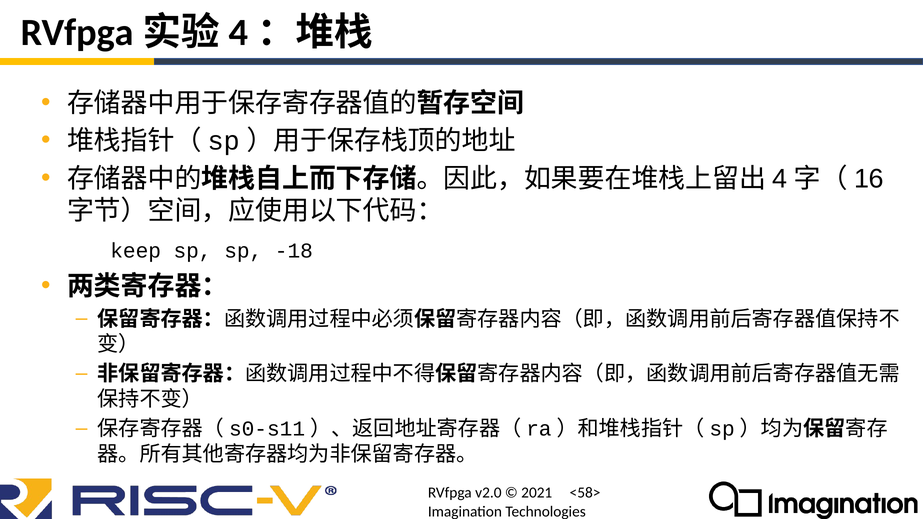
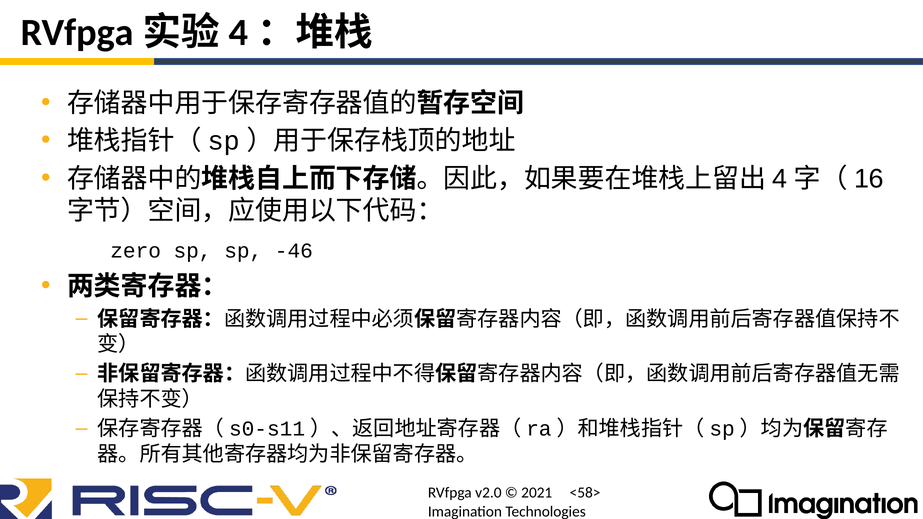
keep: keep -> zero
-18: -18 -> -46
